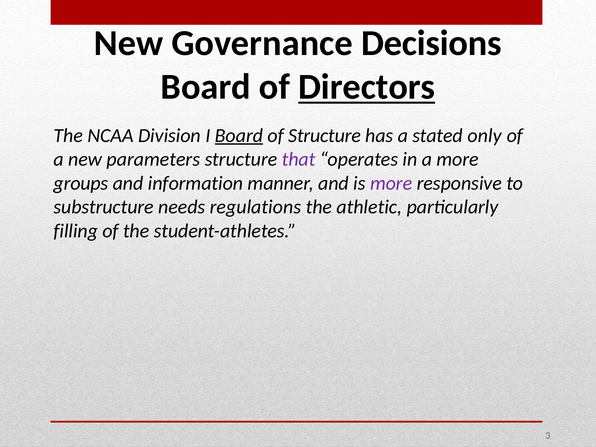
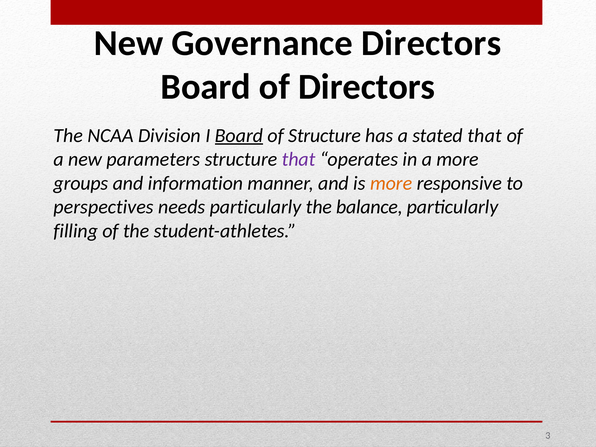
Governance Decisions: Decisions -> Directors
Directors at (367, 87) underline: present -> none
stated only: only -> that
more at (391, 183) colour: purple -> orange
substructure: substructure -> perspectives
needs regulations: regulations -> particularly
athletic: athletic -> balance
